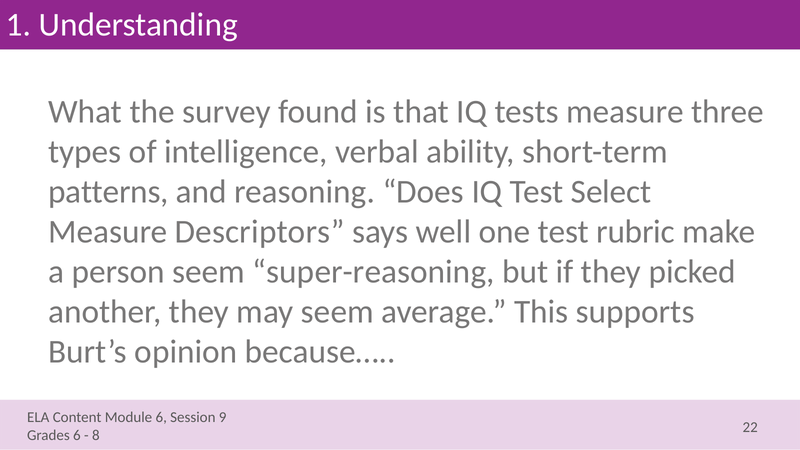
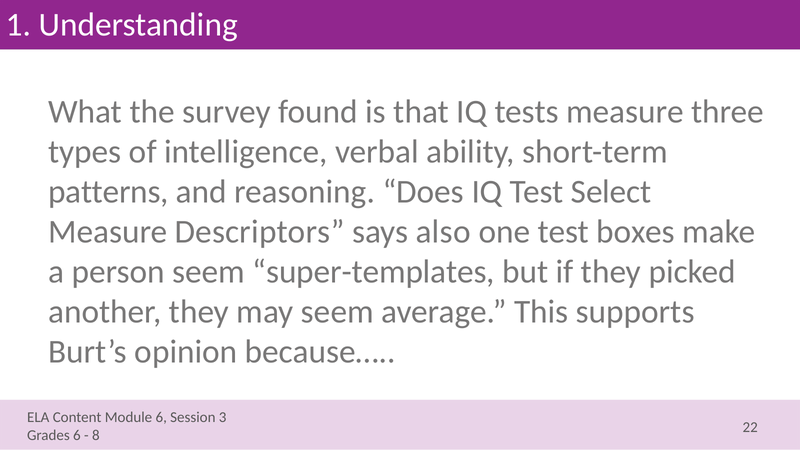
well: well -> also
rubric: rubric -> boxes
super-reasoning: super-reasoning -> super-templates
9: 9 -> 3
